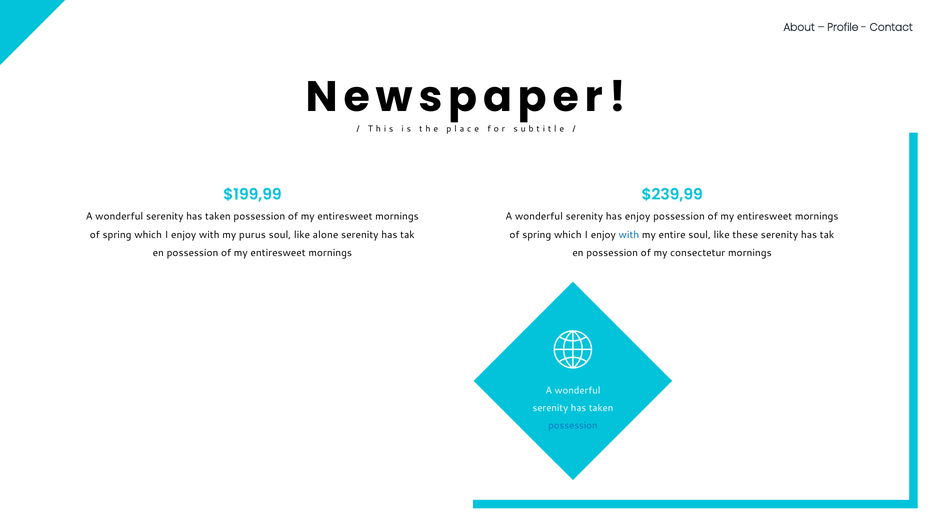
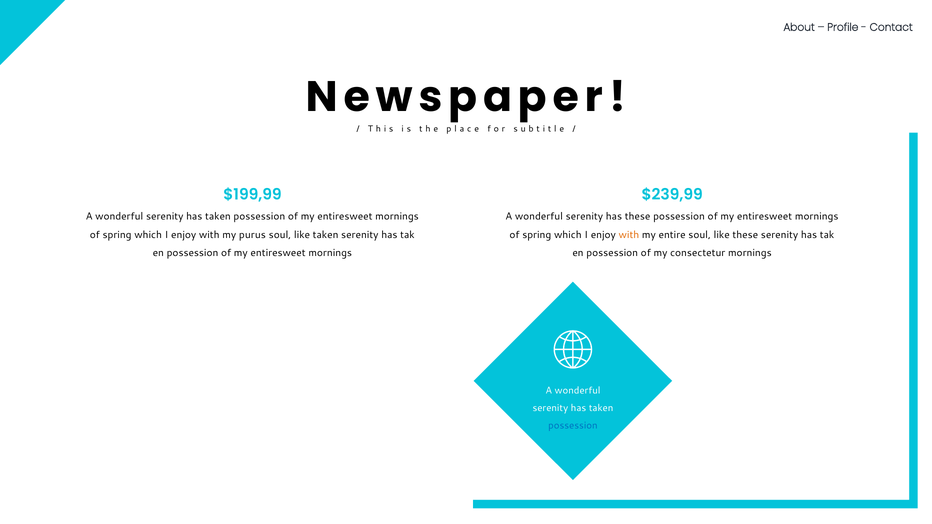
has enjoy: enjoy -> these
like alone: alone -> taken
with at (629, 235) colour: blue -> orange
